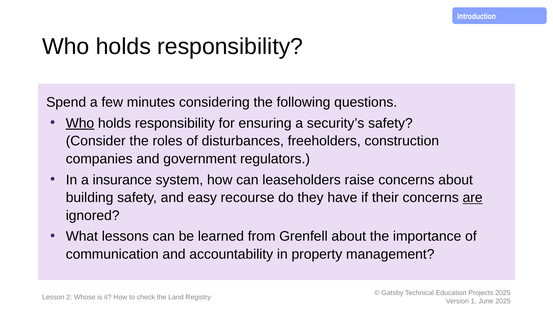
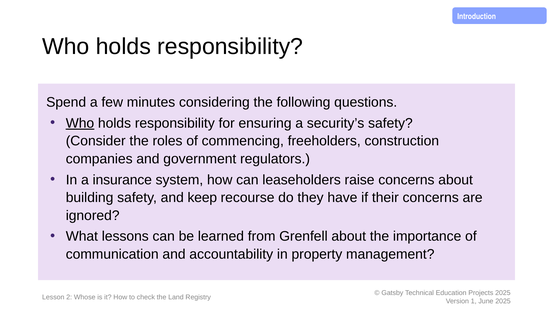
disturbances: disturbances -> commencing
easy: easy -> keep
are underline: present -> none
